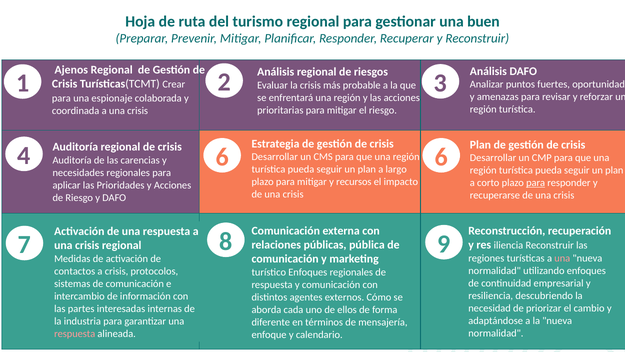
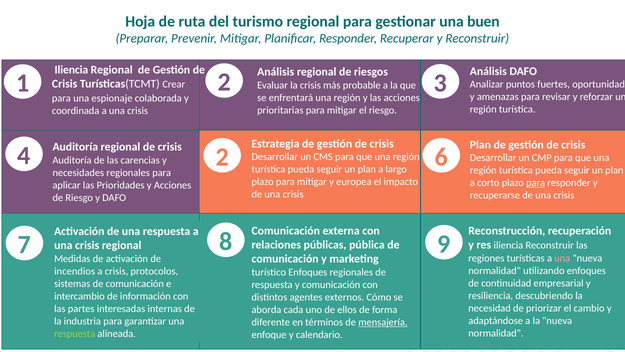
Ajenos at (71, 70): Ajenos -> Iliencia
4 6: 6 -> 2
recursos: recursos -> europea
contactos: contactos -> incendios
mensajería underline: none -> present
respuesta at (75, 333) colour: pink -> light green
